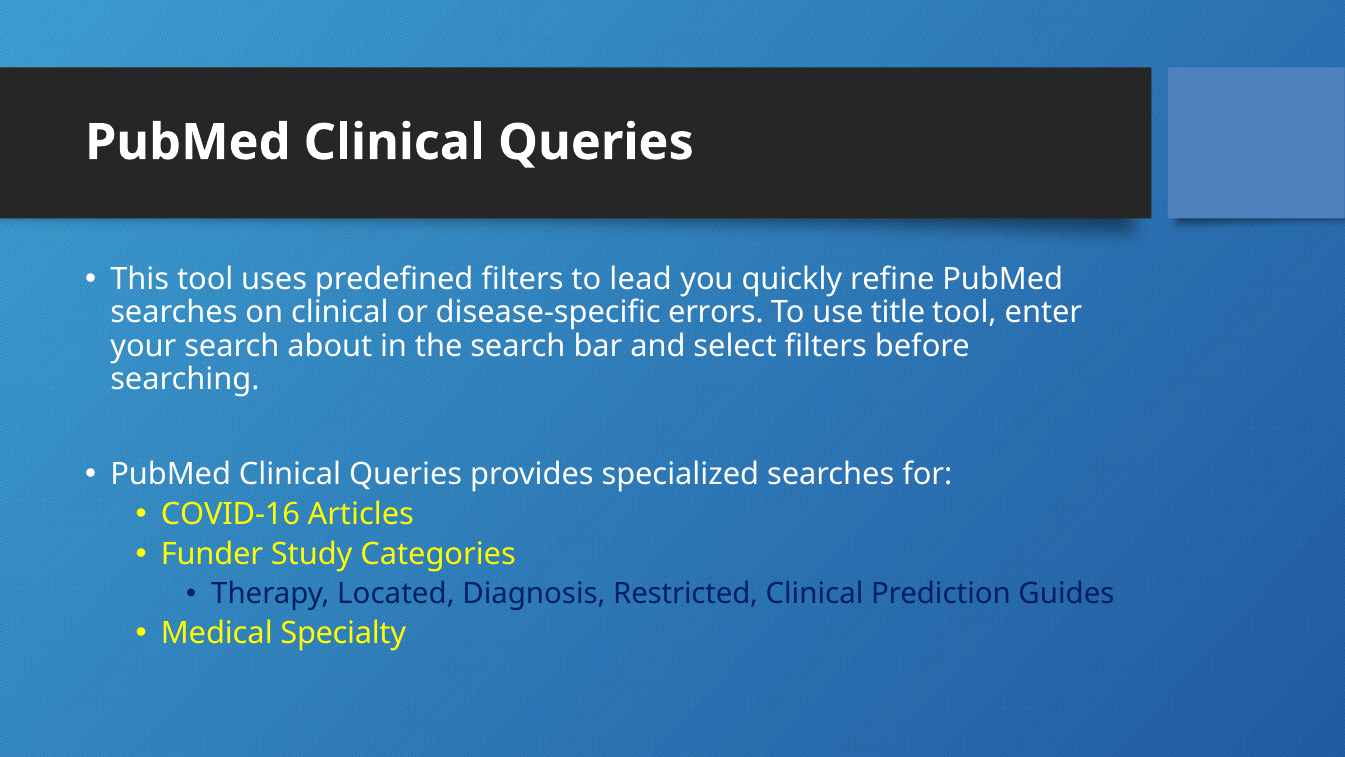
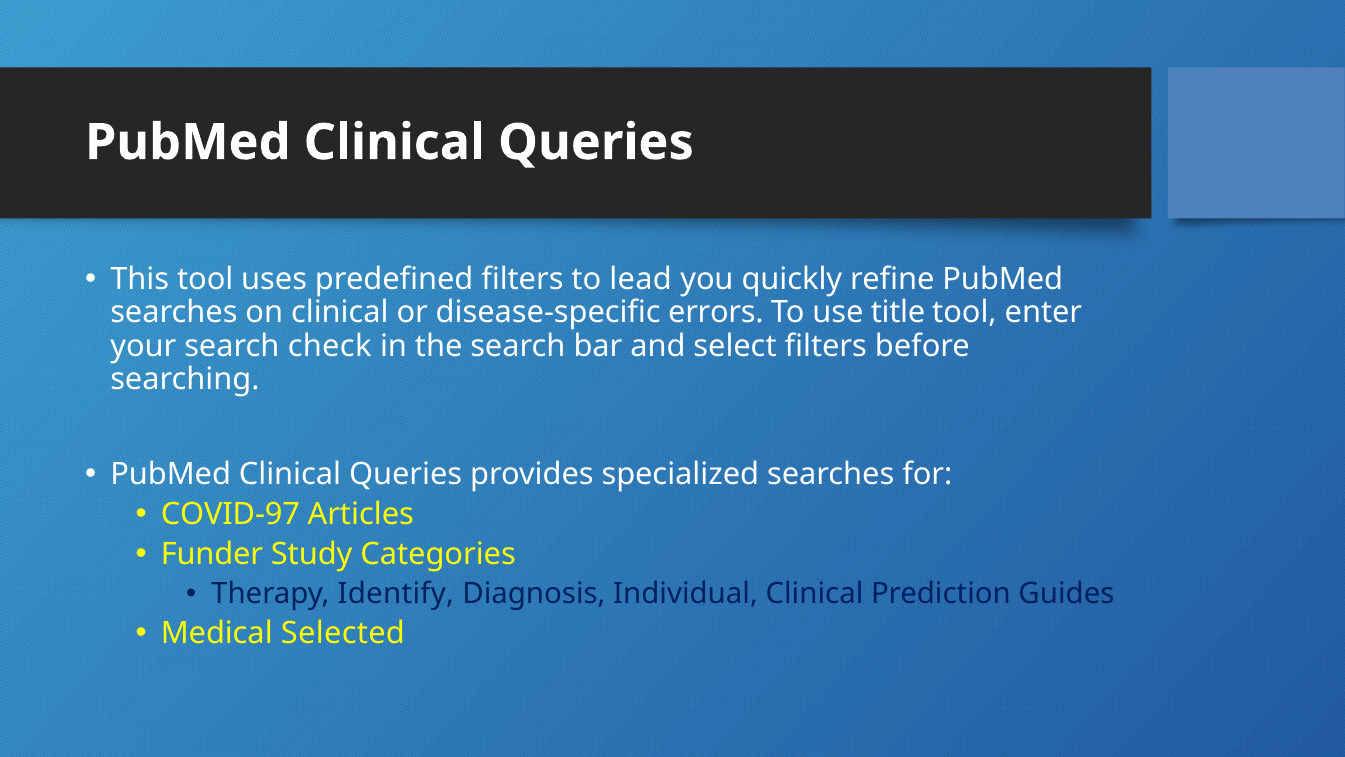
about: about -> check
COVID-16: COVID-16 -> COVID-97
Located: Located -> Identify
Restricted: Restricted -> Individual
Specialty: Specialty -> Selected
